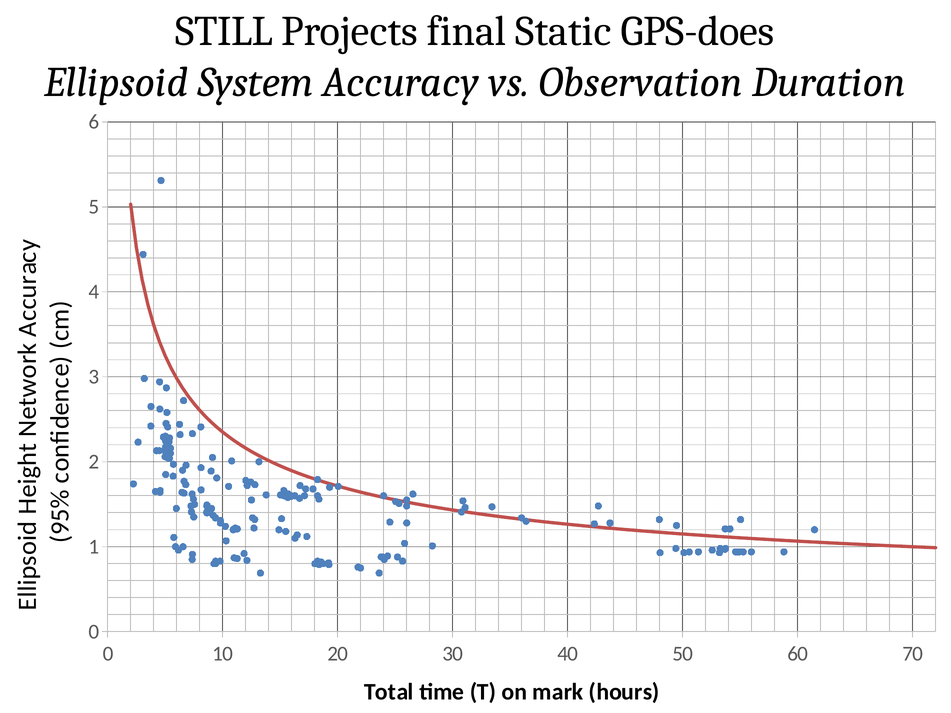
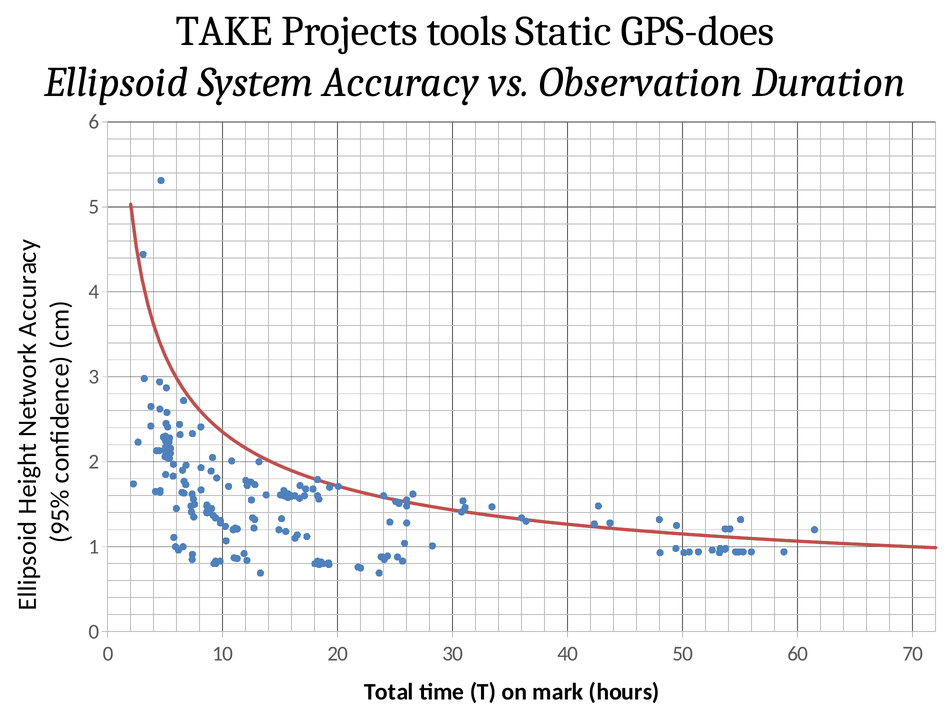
STILL: STILL -> TAKE
final: final -> tools
